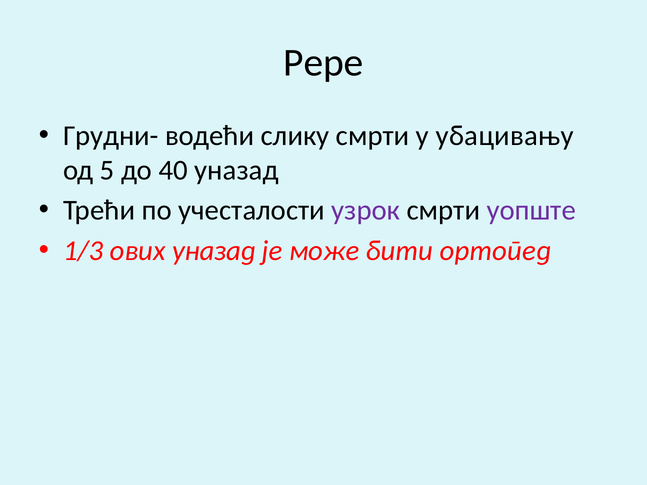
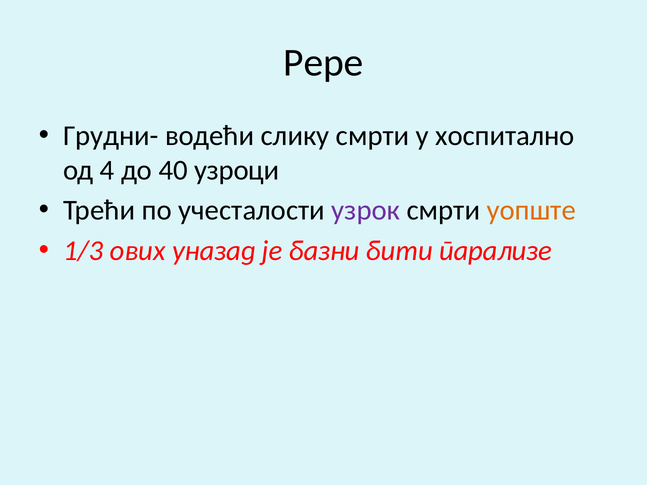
убацивању: убацивању -> хоспитално
5: 5 -> 4
40 уназад: уназад -> узроци
уопште colour: purple -> orange
може: може -> базни
ортопед: ортопед -> парализе
